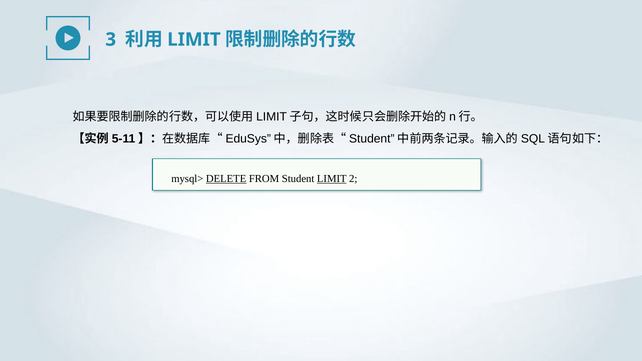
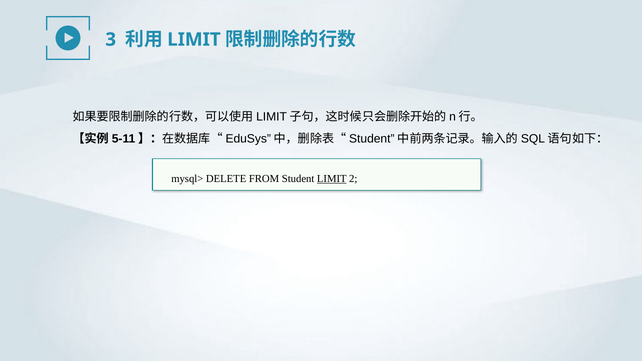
DELETE underline: present -> none
